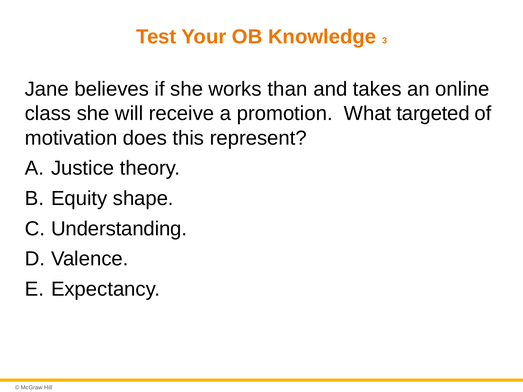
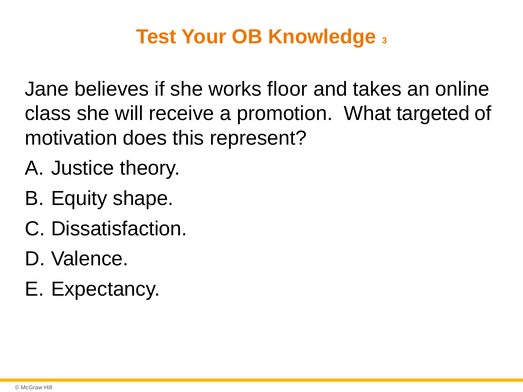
than: than -> floor
Understanding: Understanding -> Dissatisfaction
